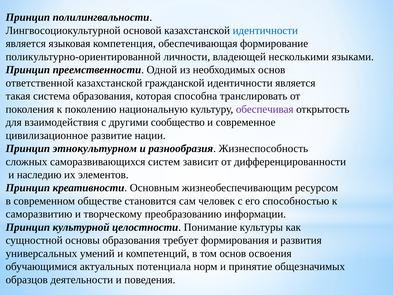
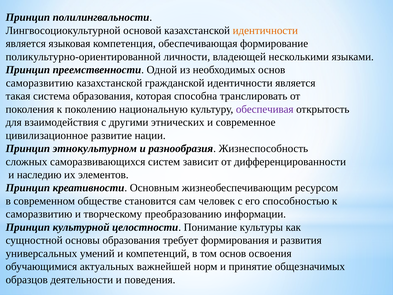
идентичности at (265, 30) colour: blue -> orange
ответственной at (40, 83): ответственной -> саморазвитию
сообщество: сообщество -> этнических
потенциала: потенциала -> важнейшей
